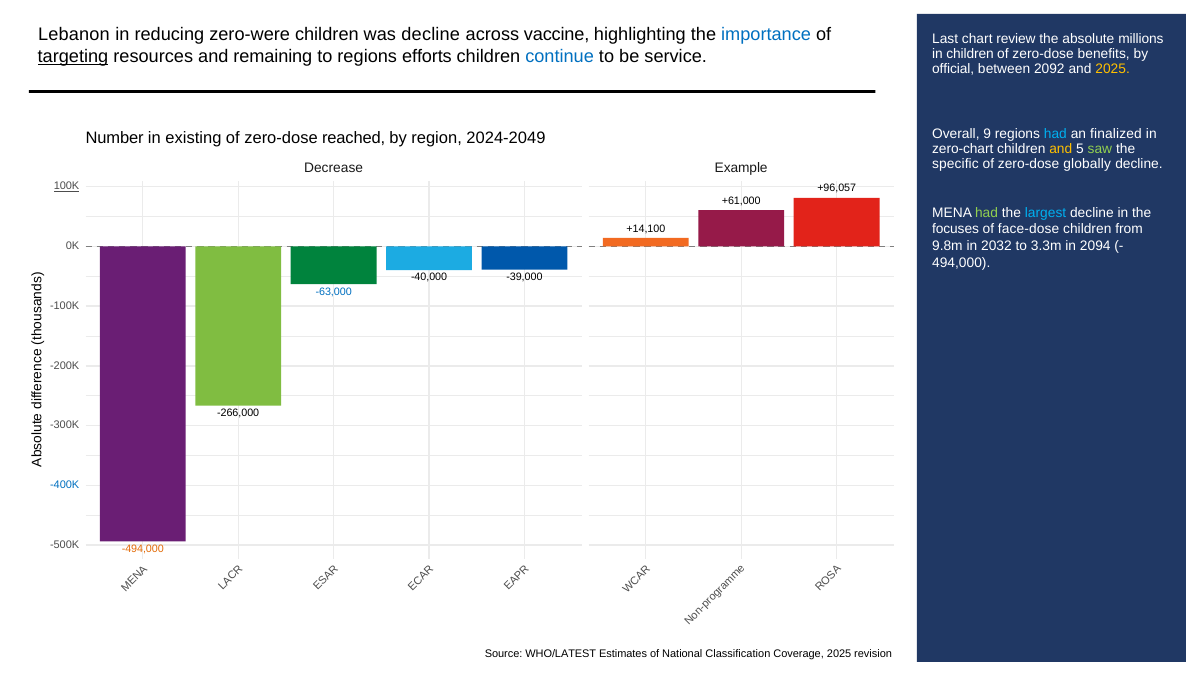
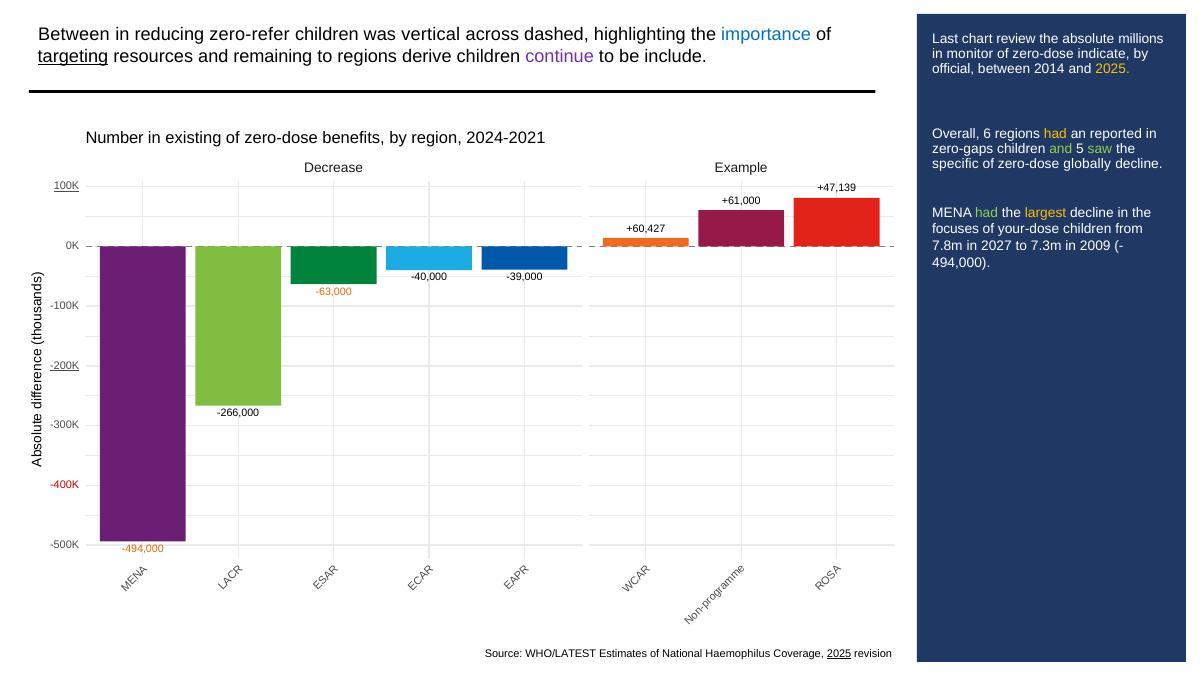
Lebanon at (74, 35): Lebanon -> Between
zero-were: zero-were -> zero-refer
was decline: decline -> vertical
vaccine: vaccine -> dashed
in children: children -> monitor
benefits: benefits -> indicate
efforts: efforts -> derive
continue colour: blue -> purple
service: service -> include
2092: 2092 -> 2014
9: 9 -> 6
had at (1055, 134) colour: light blue -> yellow
finalized: finalized -> reported
reached: reached -> benefits
2024-2049: 2024-2049 -> 2024-2021
zero-chart: zero-chart -> zero-gaps
and at (1061, 149) colour: yellow -> light green
+96,057: +96,057 -> +47,139
largest colour: light blue -> yellow
face-dose: face-dose -> your-dose
+14,100: +14,100 -> +60,427
9.8m: 9.8m -> 7.8m
2032: 2032 -> 2027
3.3m: 3.3m -> 7.3m
2094: 2094 -> 2009
-63,000 colour: blue -> orange
-200K underline: none -> present
-400K colour: blue -> red
Classification: Classification -> Haemophilus
2025 at (839, 654) underline: none -> present
